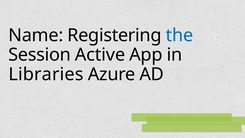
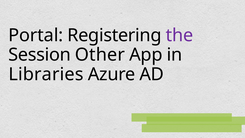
Name: Name -> Portal
the colour: blue -> purple
Active: Active -> Other
